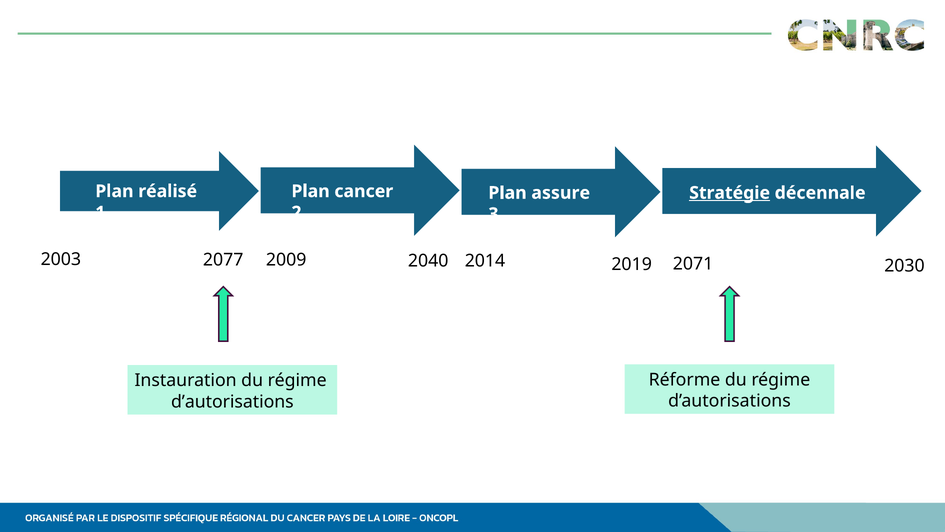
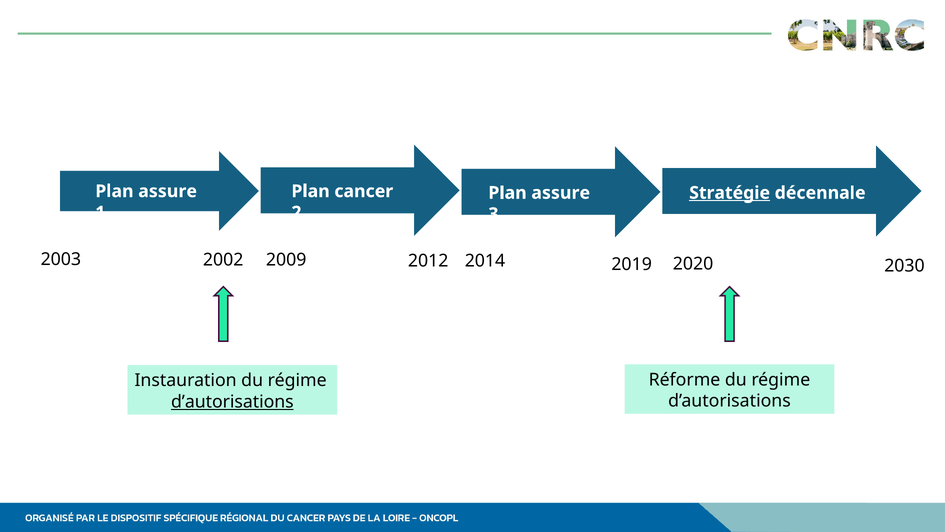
réalisé at (168, 191): réalisé -> assure
2077: 2077 -> 2002
2040: 2040 -> 2012
2071: 2071 -> 2020
d’autorisations at (232, 401) underline: none -> present
